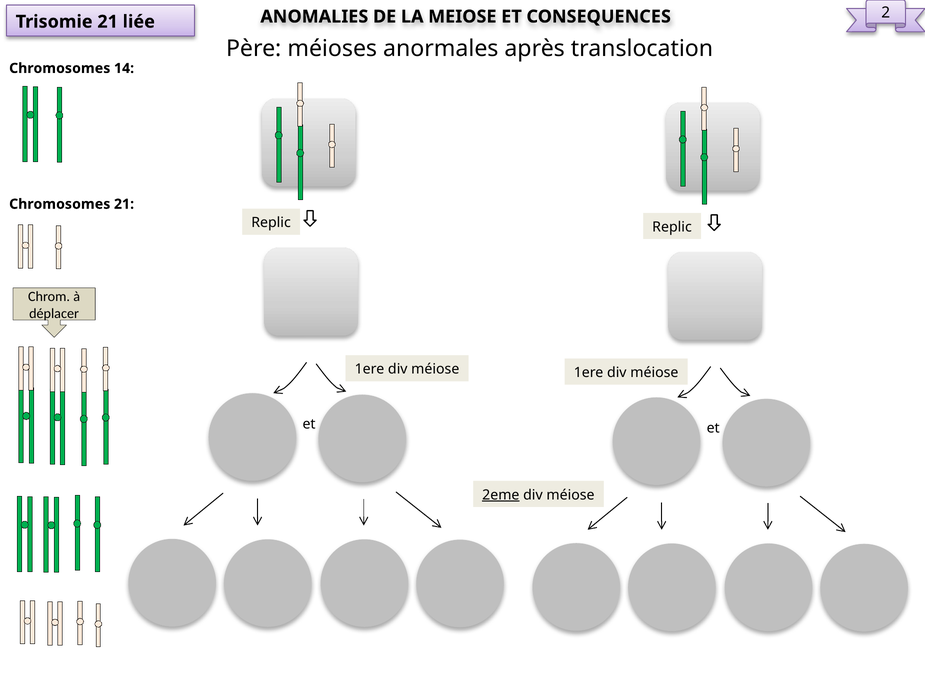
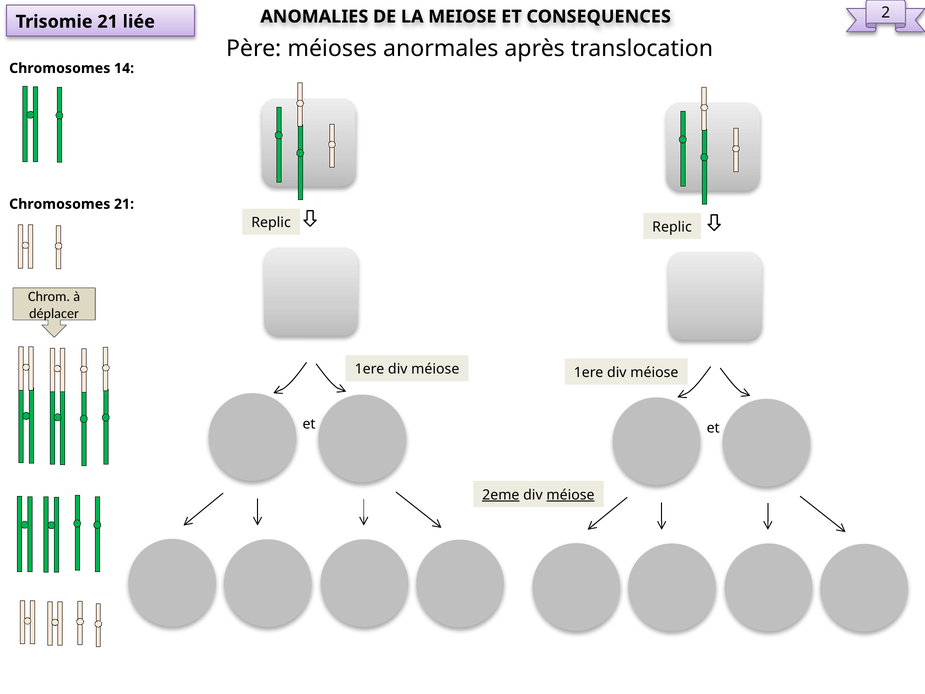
méiose at (571, 495) underline: none -> present
